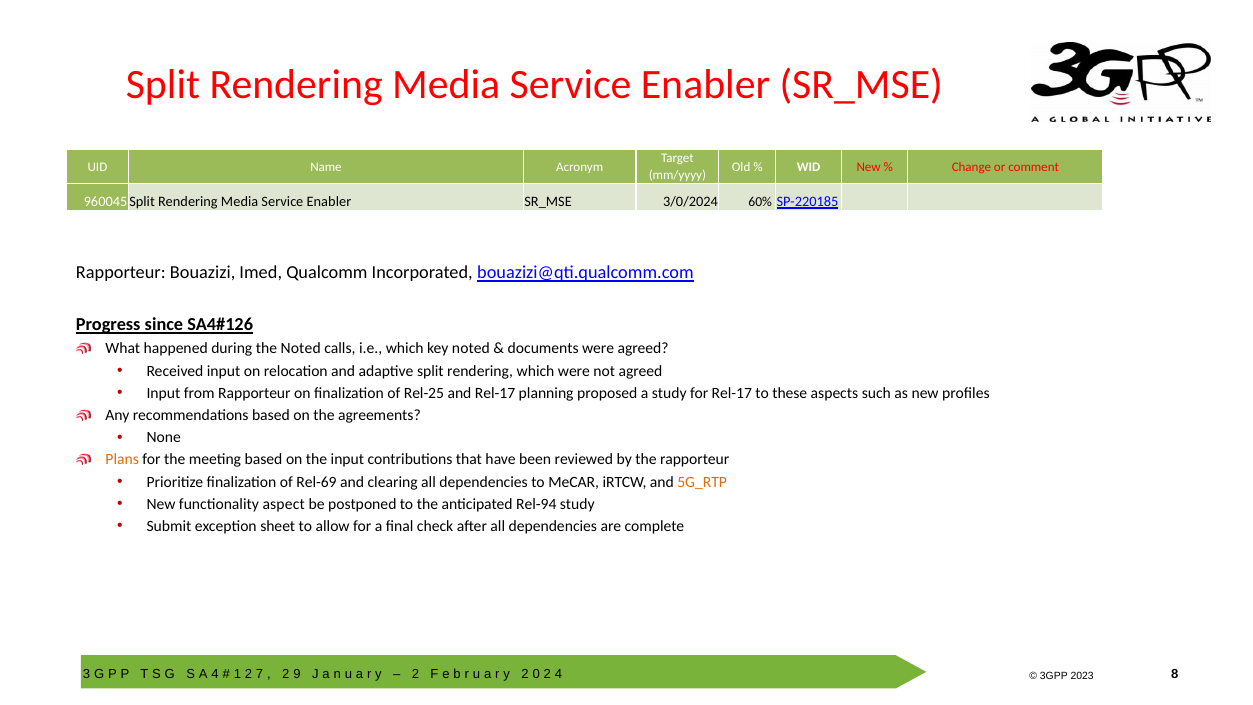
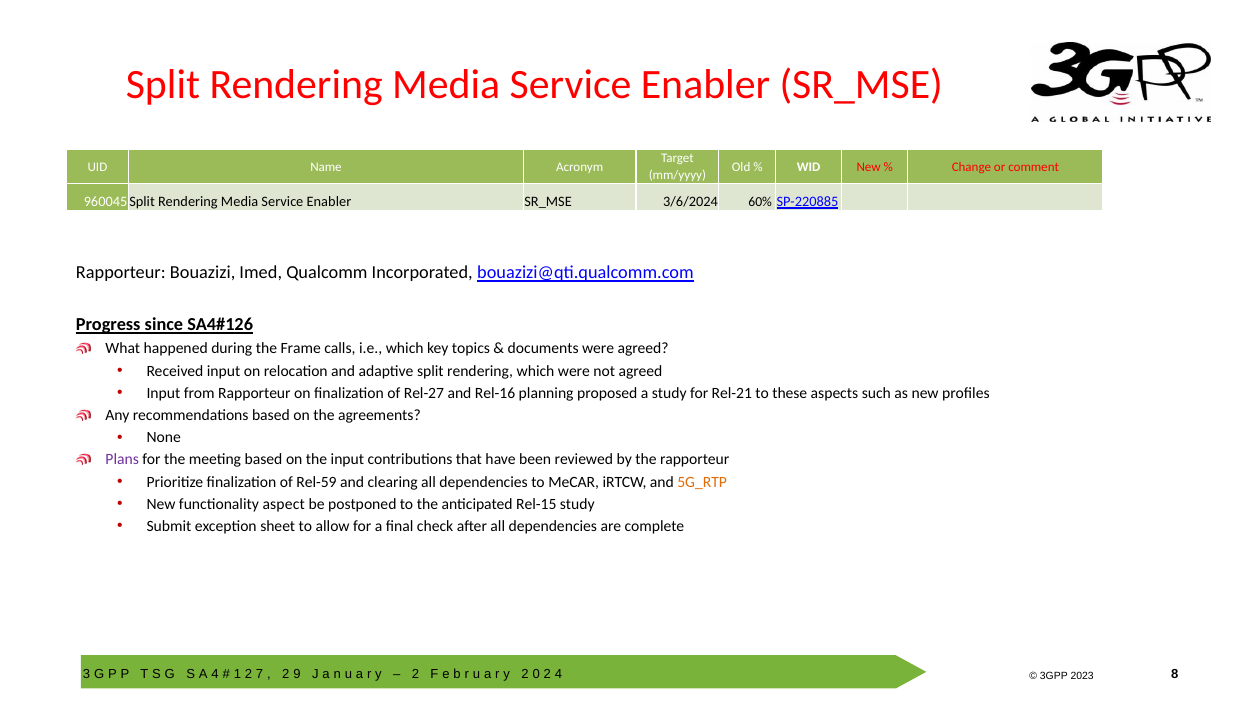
3/0/2024: 3/0/2024 -> 3/6/2024
SP-220185: SP-220185 -> SP-220885
the Noted: Noted -> Frame
key noted: noted -> topics
Rel-25: Rel-25 -> Rel-27
and Rel-17: Rel-17 -> Rel-16
for Rel-17: Rel-17 -> Rel-21
Plans colour: orange -> purple
Rel-69: Rel-69 -> Rel-59
Rel-94: Rel-94 -> Rel-15
